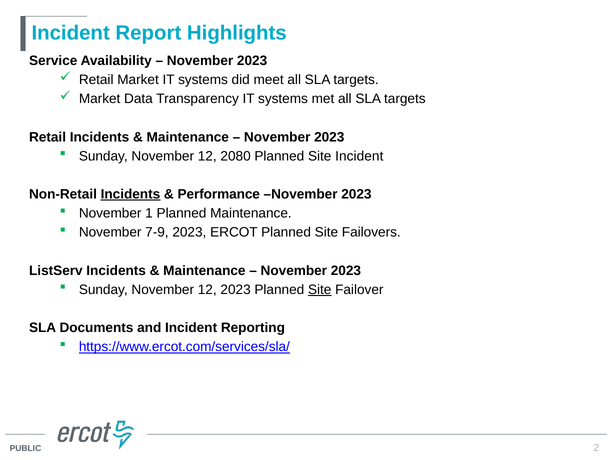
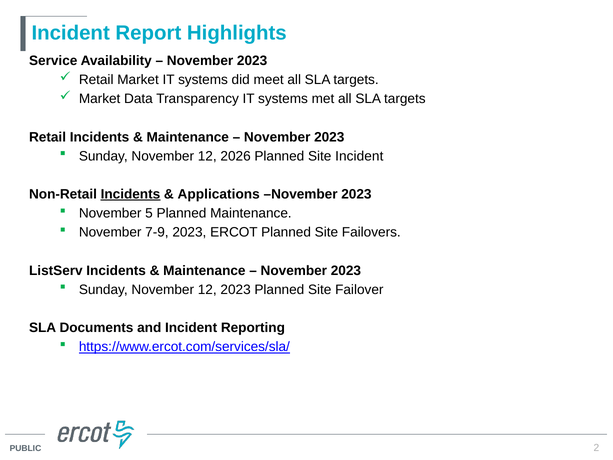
2080: 2080 -> 2026
Performance: Performance -> Applications
1: 1 -> 5
Site at (320, 289) underline: present -> none
